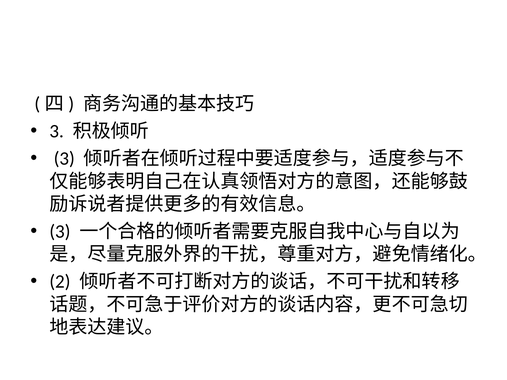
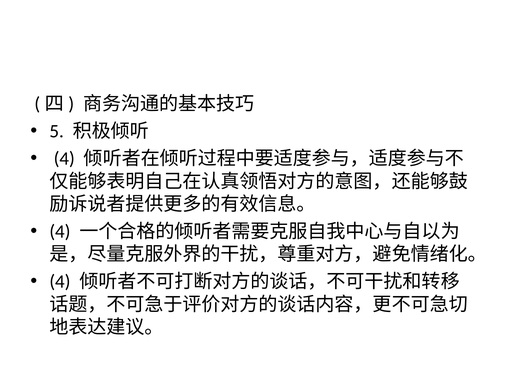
3 at (57, 131): 3 -> 5
3 at (64, 159): 3 -> 4
3 at (60, 232): 3 -> 4
2 at (60, 282): 2 -> 4
